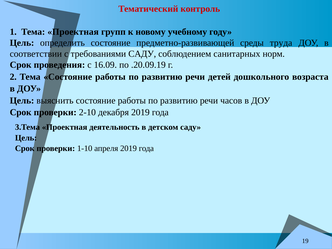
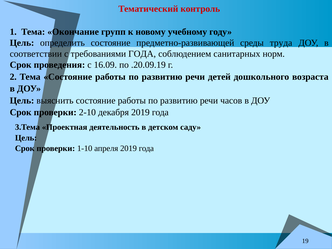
Тема Проектная: Проектная -> Окончание
требованиями САДУ: САДУ -> ГОДА
